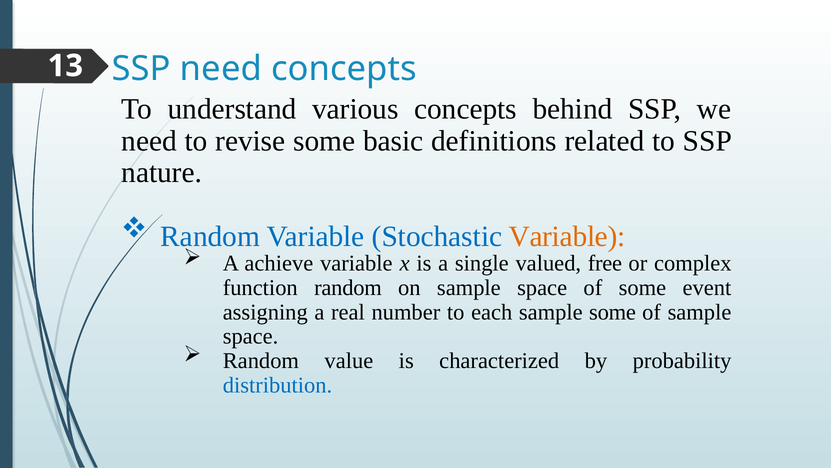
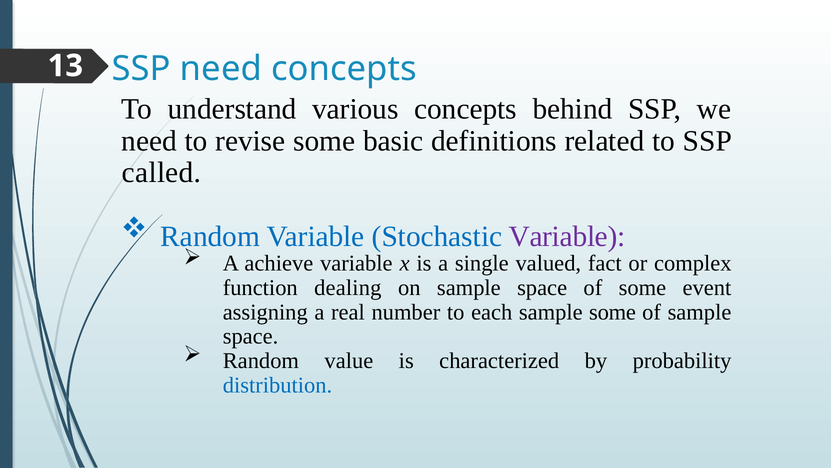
nature: nature -> called
Variable at (567, 236) colour: orange -> purple
free: free -> fact
function random: random -> dealing
